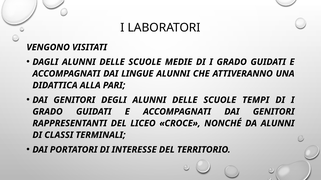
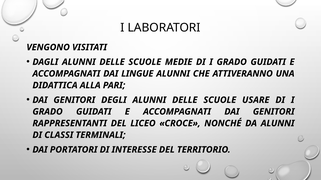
TEMPI: TEMPI -> USARE
